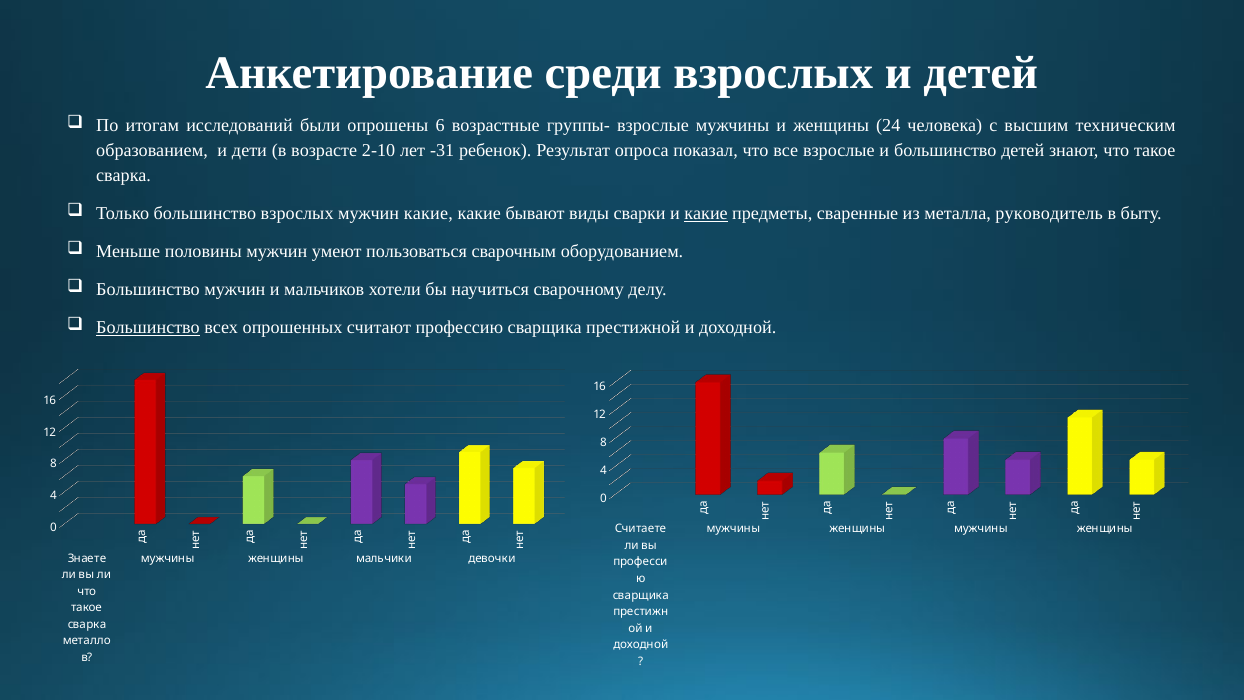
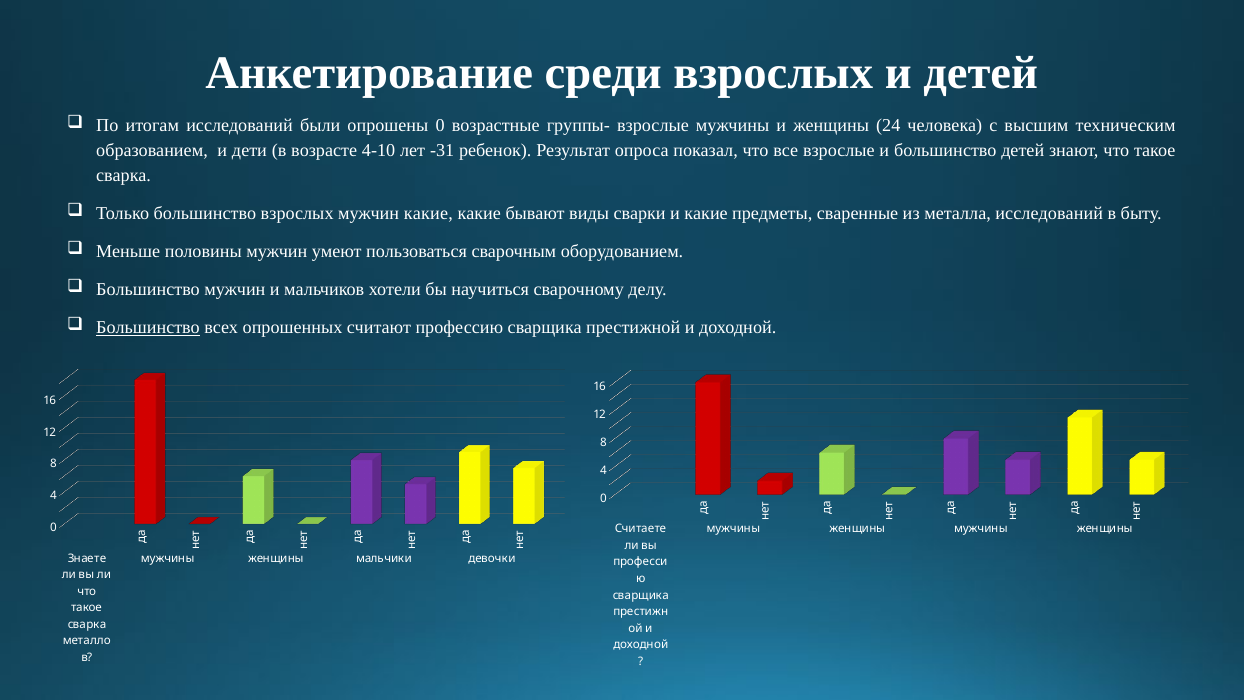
опрошены 6: 6 -> 0
2-10: 2-10 -> 4-10
какие at (706, 214) underline: present -> none
металла руководитель: руководитель -> исследований
